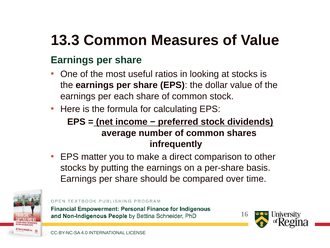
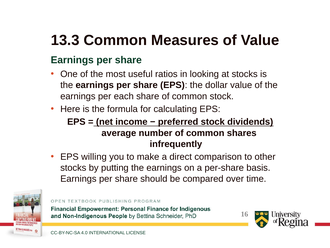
matter: matter -> willing
